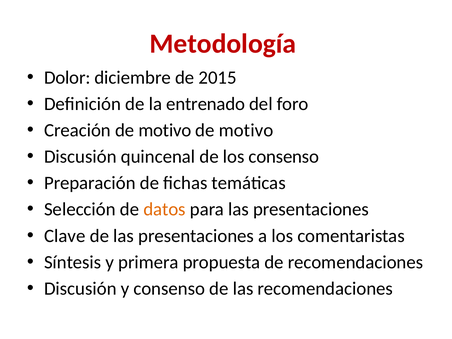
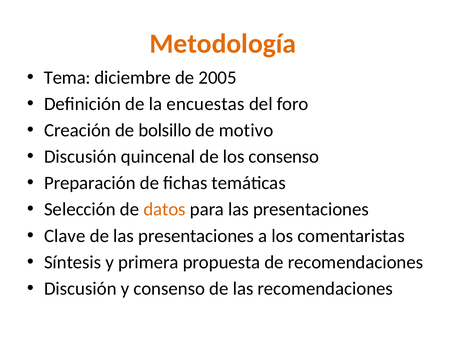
Metodología colour: red -> orange
Dolor: Dolor -> Tema
2015: 2015 -> 2005
entrenado: entrenado -> encuestas
Creación de motivo: motivo -> bolsillo
